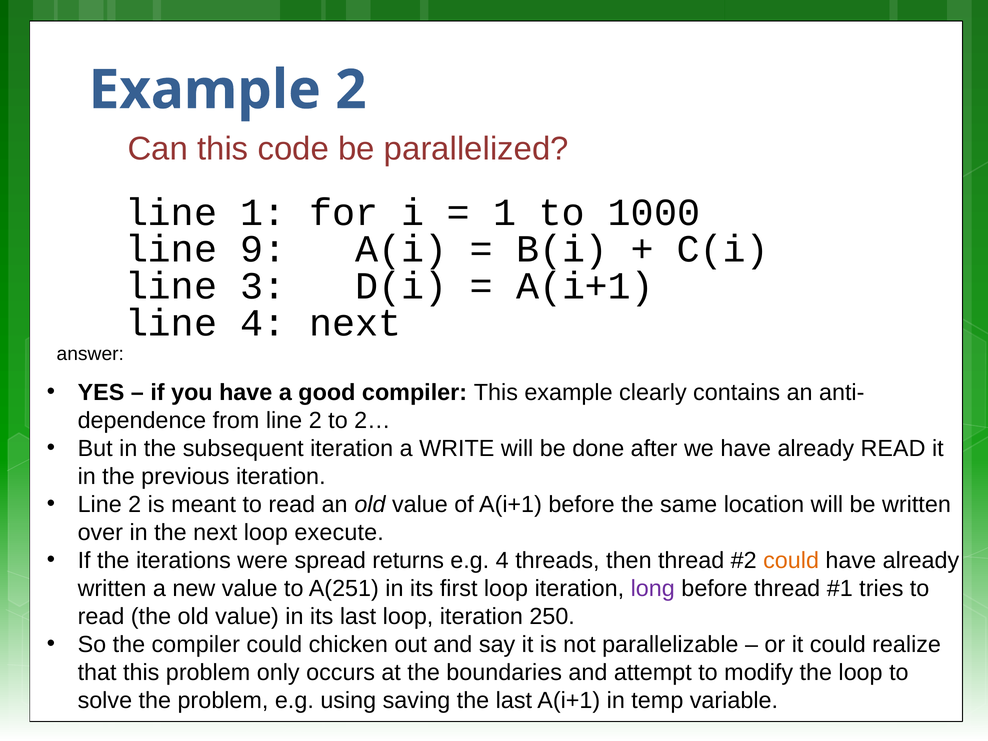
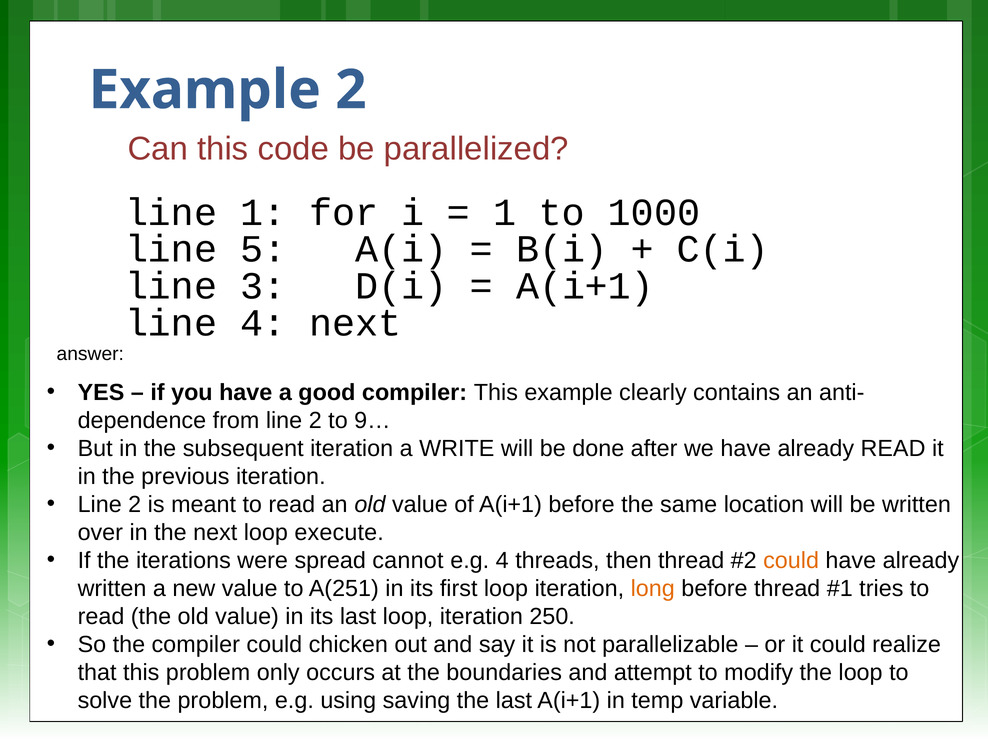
9: 9 -> 5
2…: 2… -> 9…
returns: returns -> cannot
long colour: purple -> orange
